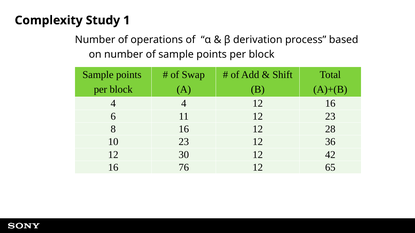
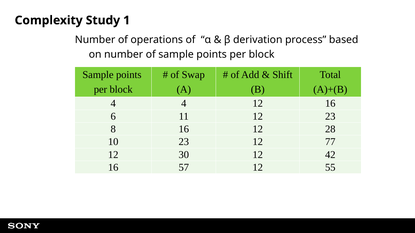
36: 36 -> 77
76: 76 -> 57
65: 65 -> 55
